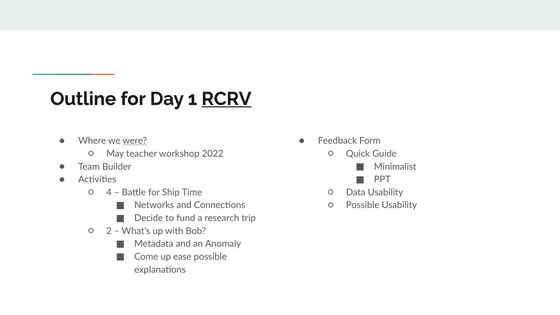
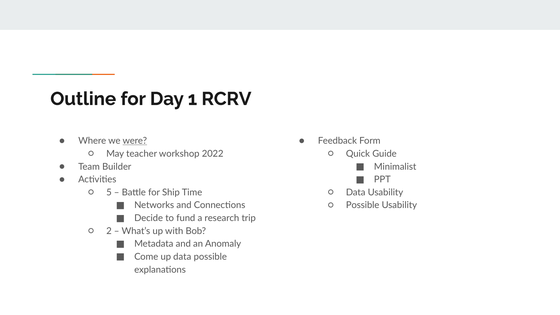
RCRV underline: present -> none
4: 4 -> 5
up ease: ease -> data
